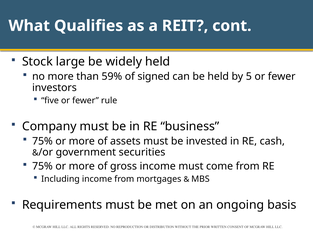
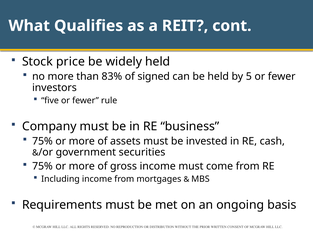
large: large -> price
59%: 59% -> 83%
